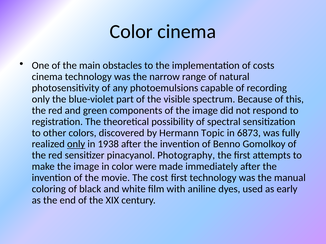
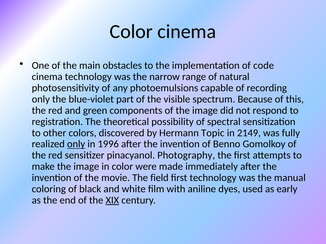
costs: costs -> code
6873: 6873 -> 2149
1938: 1938 -> 1996
cost: cost -> field
XIX underline: none -> present
